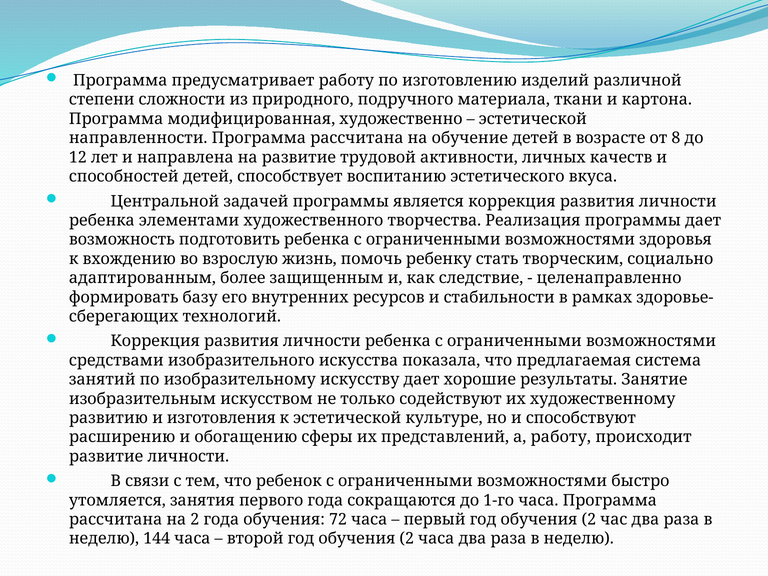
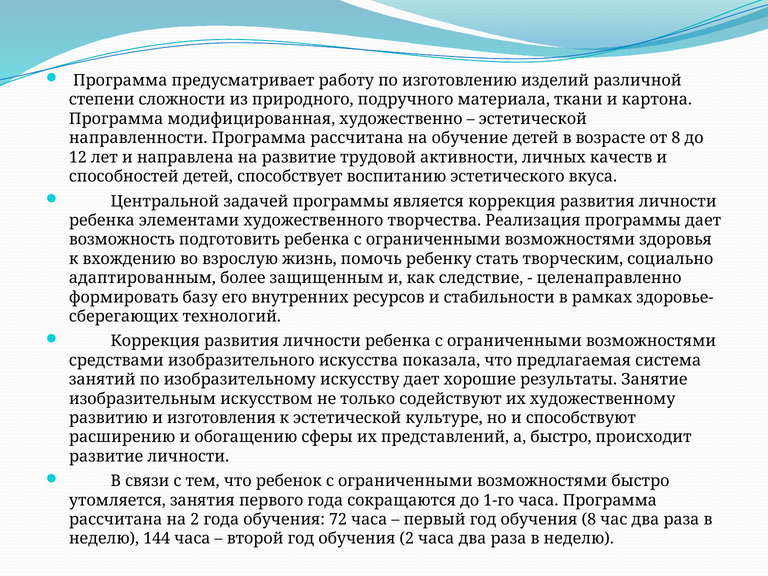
а работу: работу -> быстро
первый год обучения 2: 2 -> 8
